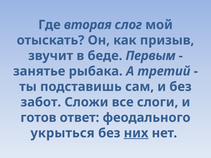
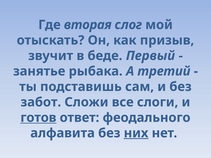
Первым: Первым -> Первый
готов underline: none -> present
укрыться: укрыться -> алфавита
